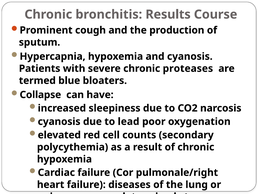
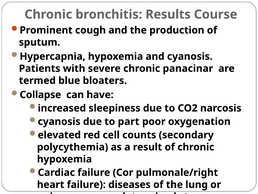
proteases: proteases -> panacinar
lead: lead -> part
